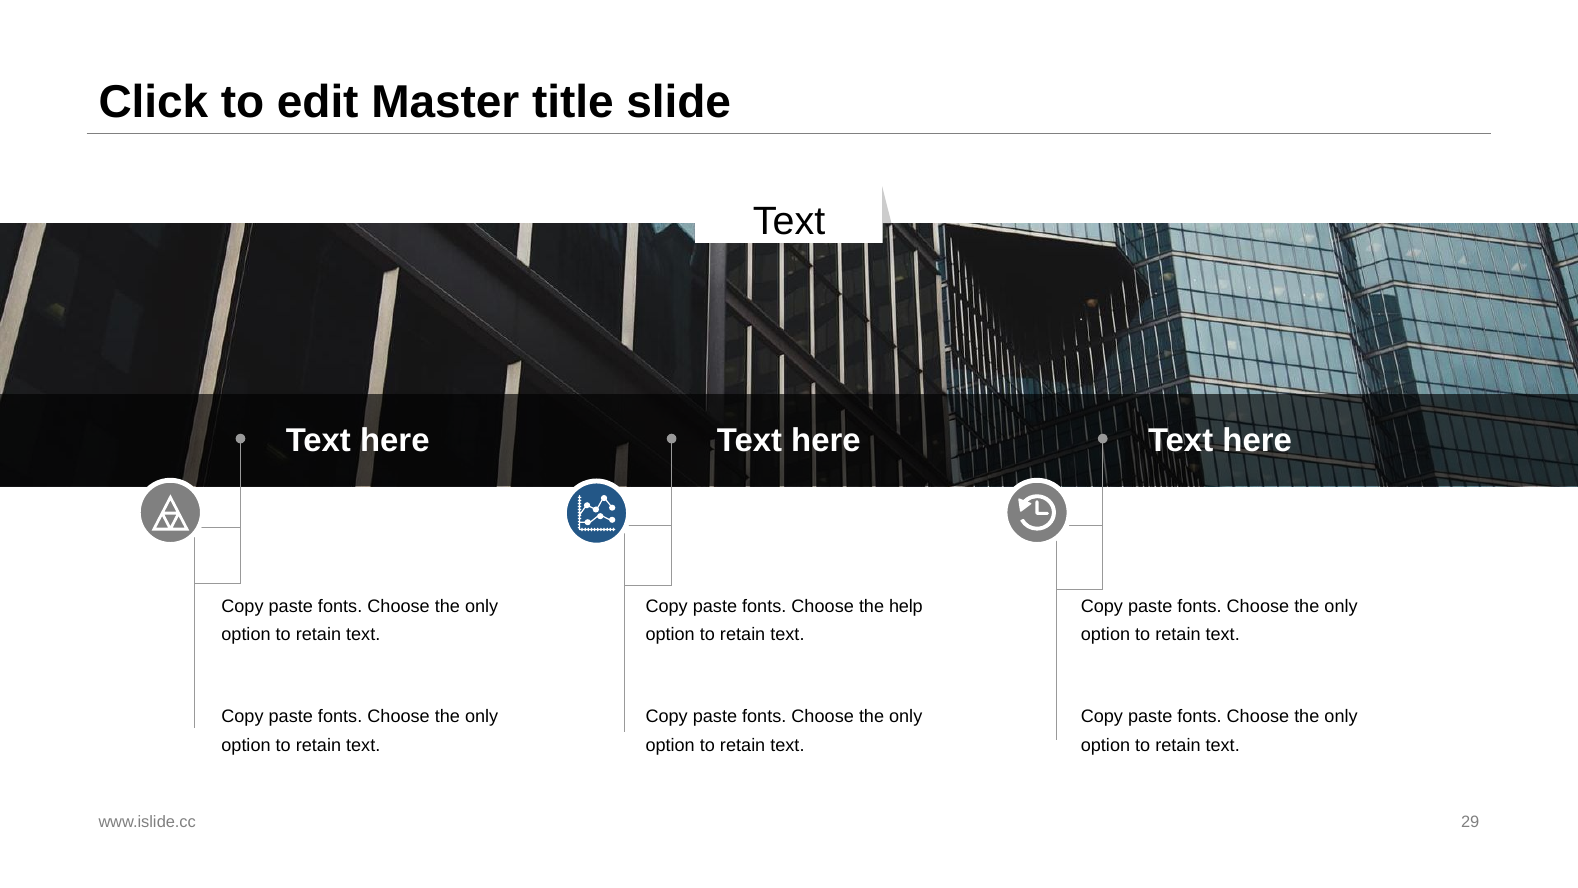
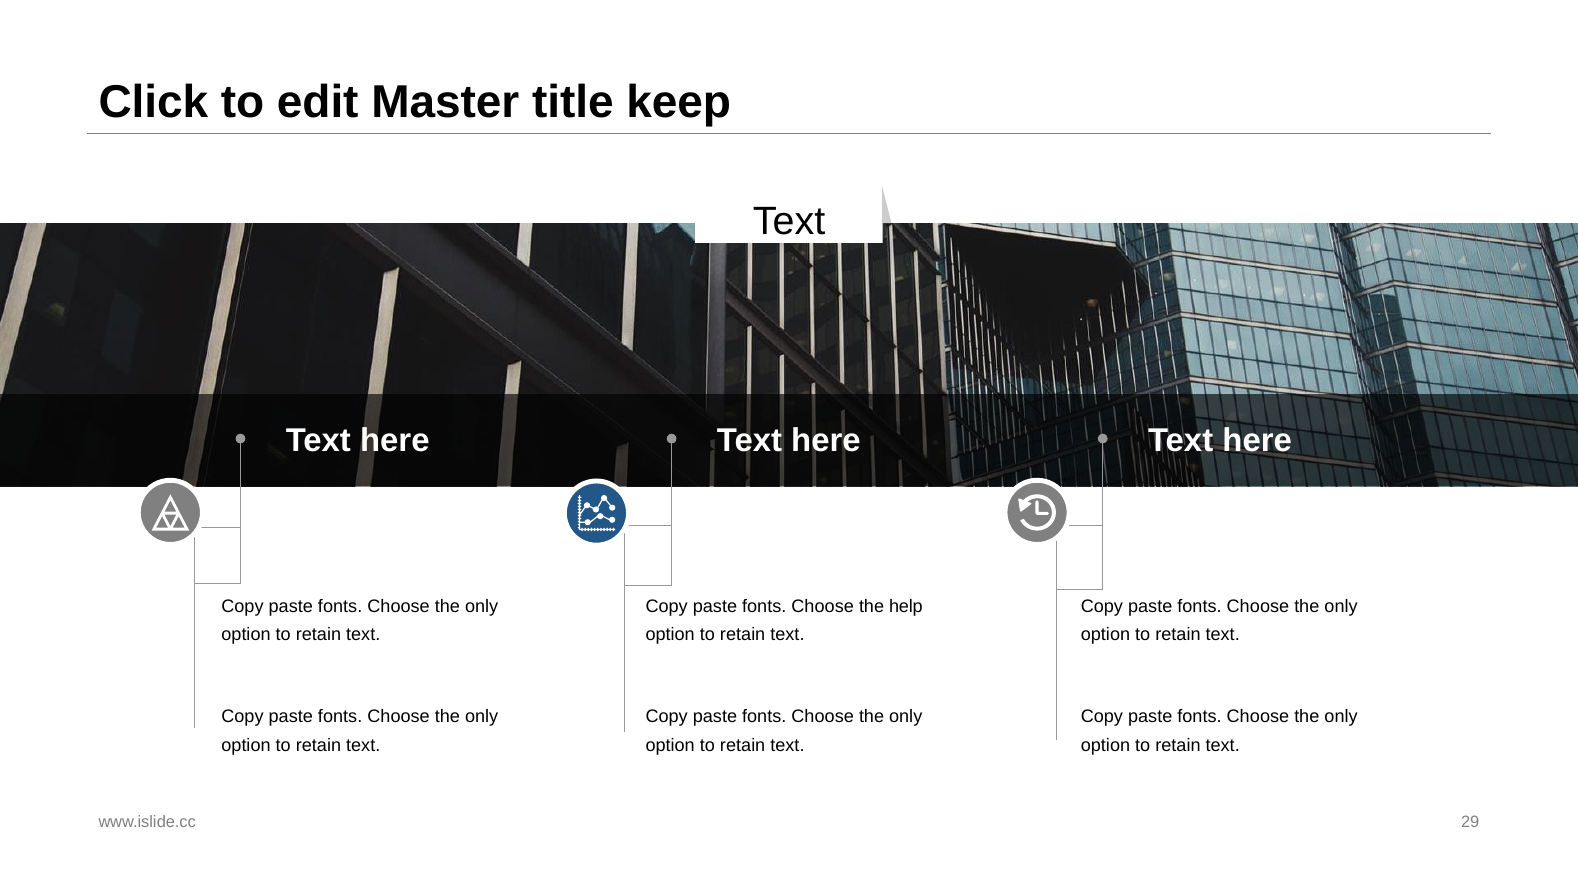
slide: slide -> keep
